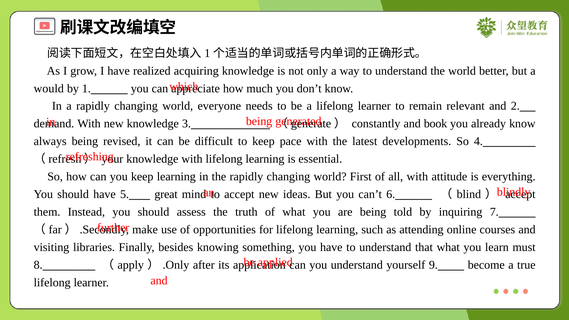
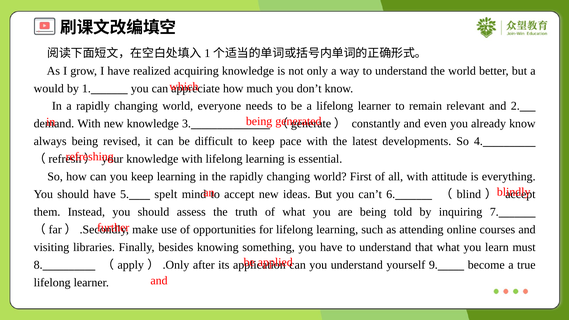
book: book -> even
great: great -> spelt
